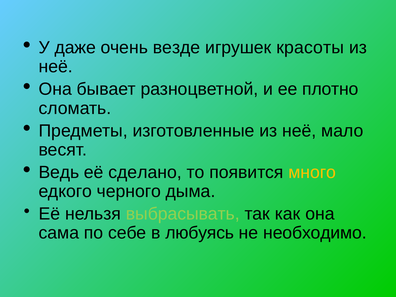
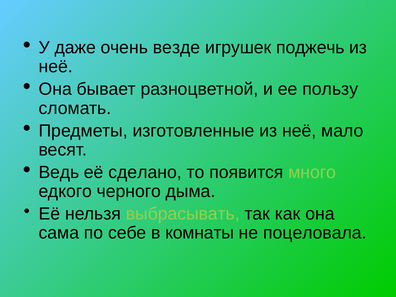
красоты: красоты -> поджечь
плотно: плотно -> пользу
много colour: yellow -> light green
любуясь: любуясь -> комнаты
необходимо: необходимо -> поцеловала
